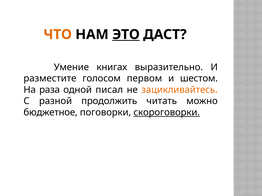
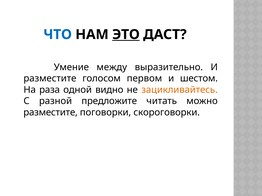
ЧТО colour: orange -> blue
книгах: книгах -> между
писал: писал -> видно
продолжить: продолжить -> предложите
бюджетное at (51, 113): бюджетное -> разместите
скороговорки underline: present -> none
